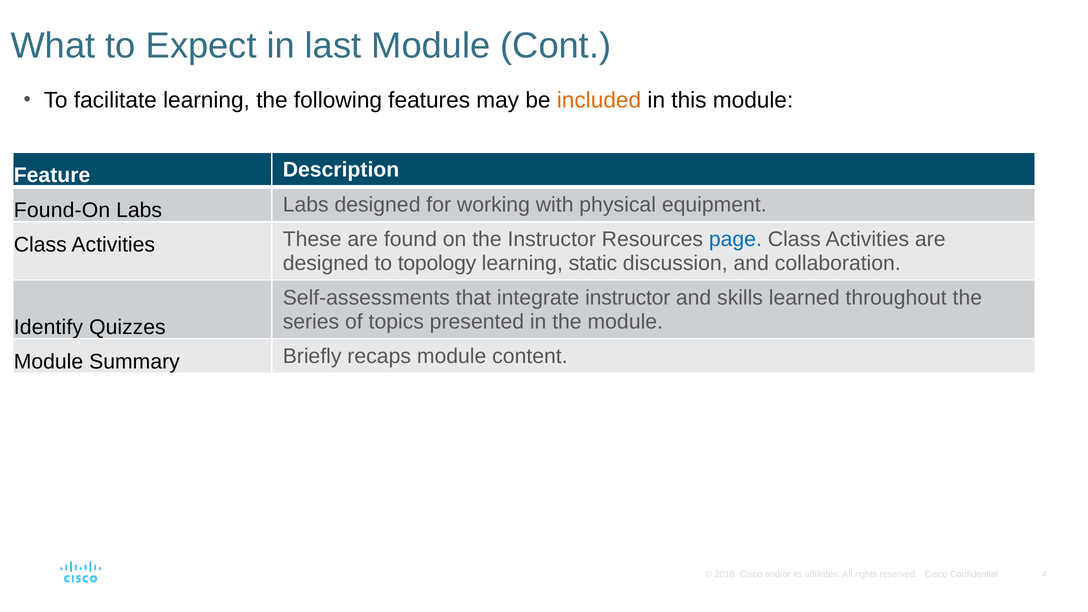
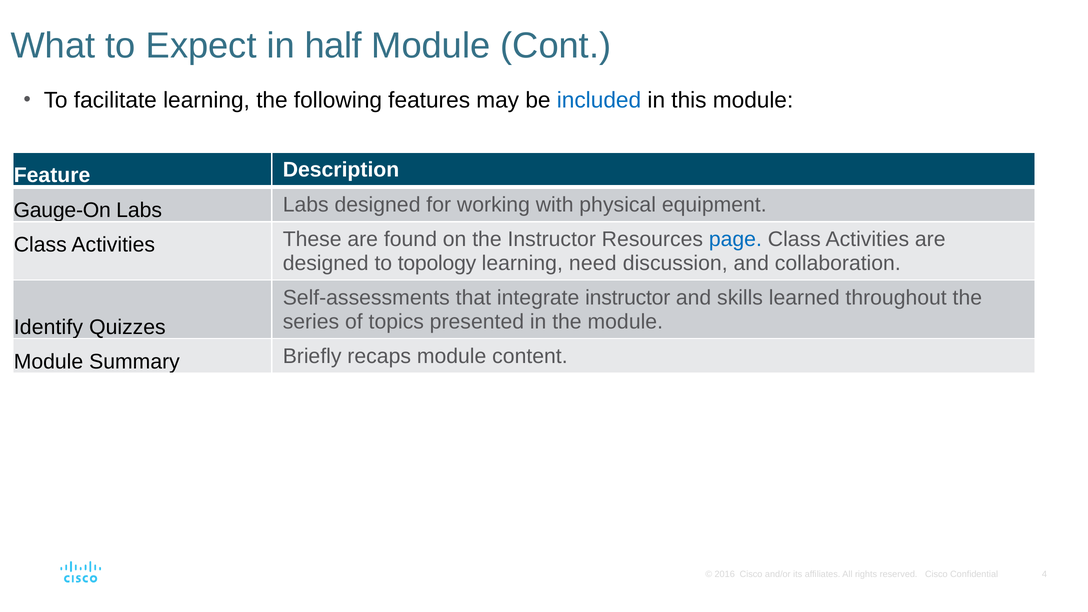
last: last -> half
included colour: orange -> blue
Found-On: Found-On -> Gauge-On
static: static -> need
